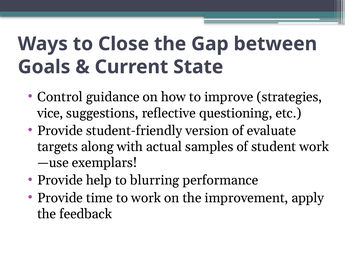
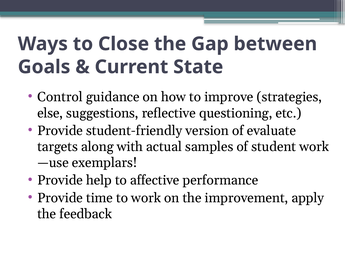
vice: vice -> else
blurring: blurring -> affective
